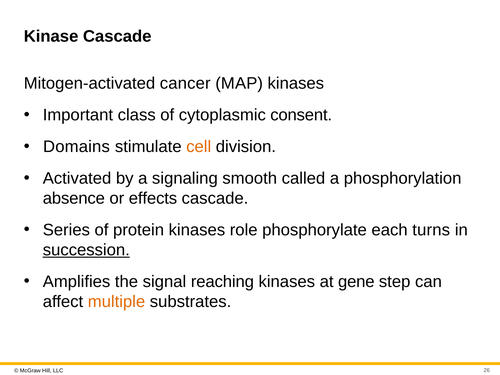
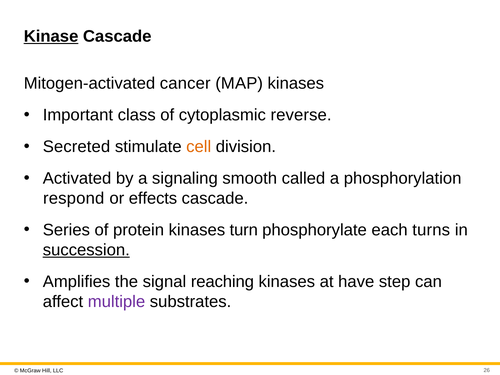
Kinase underline: none -> present
consent: consent -> reverse
Domains: Domains -> Secreted
absence: absence -> respond
role: role -> turn
gene: gene -> have
multiple colour: orange -> purple
